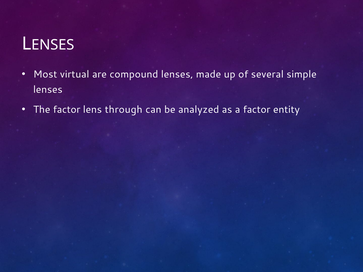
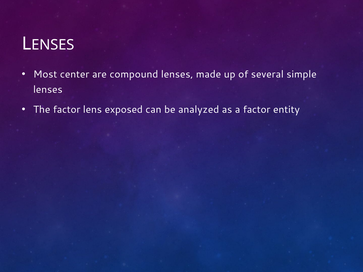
virtual: virtual -> center
through: through -> exposed
